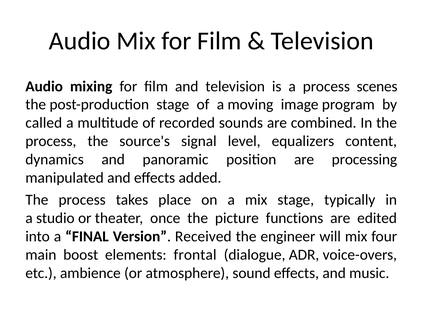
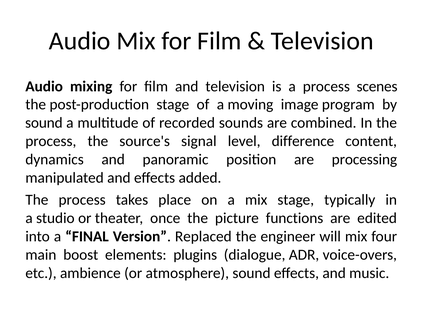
called at (44, 123): called -> sound
equalizers: equalizers -> difference
Received: Received -> Replaced
frontal: frontal -> plugins
